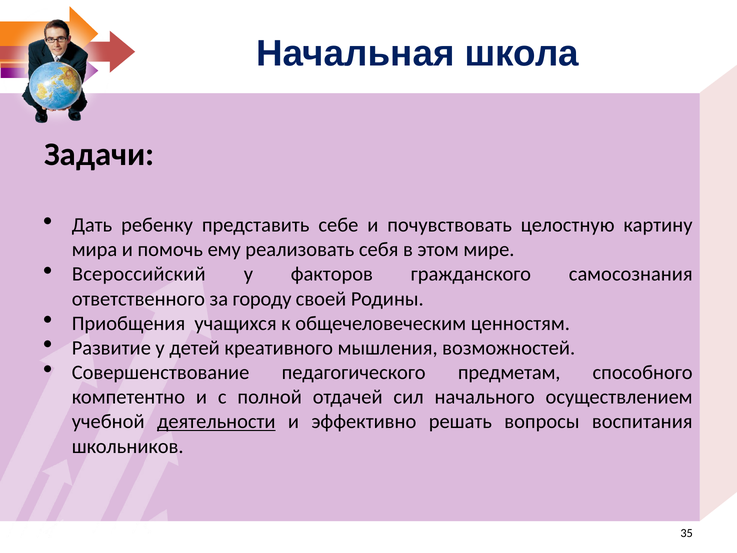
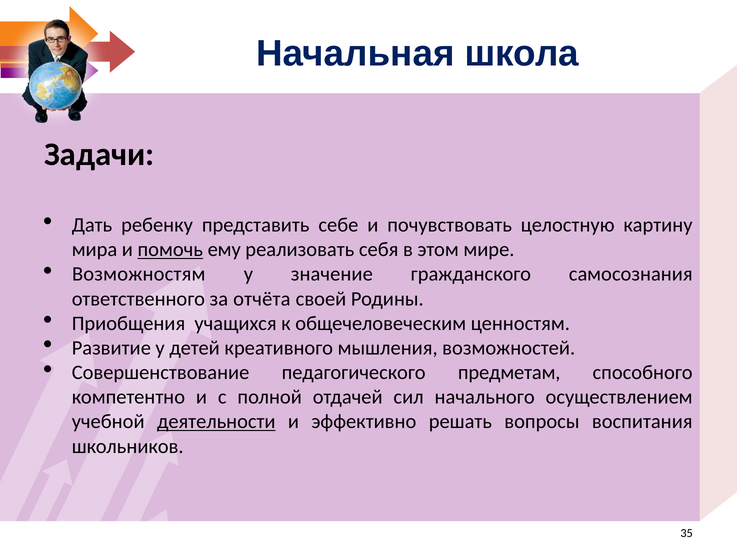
помочь underline: none -> present
Всероссийский: Всероссийский -> Возможностям
факторов: факторов -> значение
городу: городу -> отчёта
